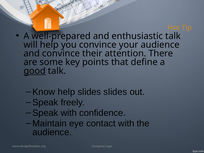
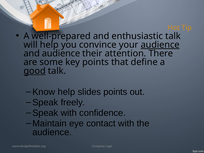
audience at (160, 45) underline: none -> present
and convince: convince -> audience
slides slides: slides -> points
